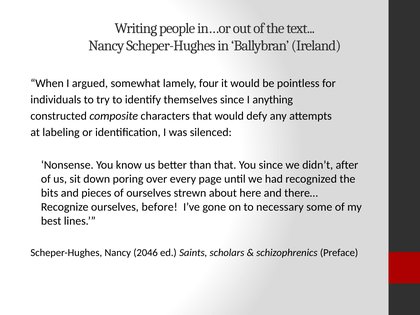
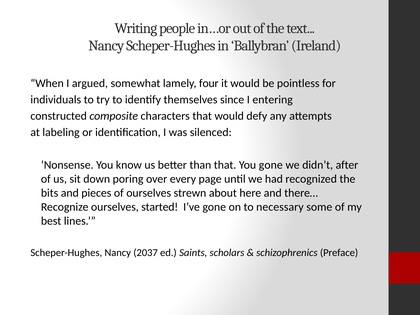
anything: anything -> entering
You since: since -> gone
before: before -> started
2046: 2046 -> 2037
